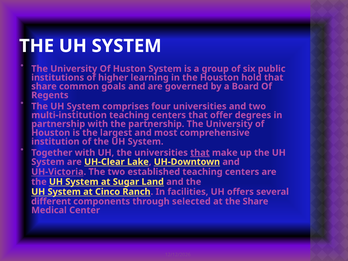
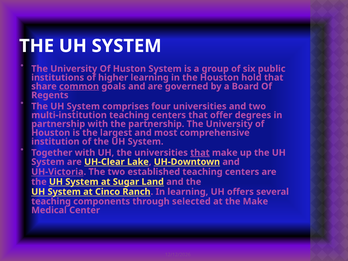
common underline: none -> present
In facilities: facilities -> learning
different at (51, 201): different -> teaching
the Share: Share -> Make
